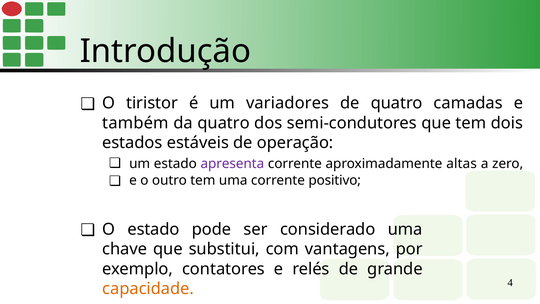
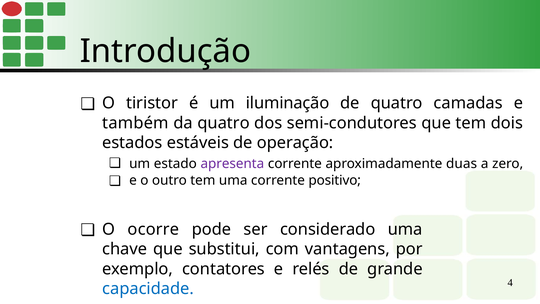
variadores: variadores -> iluminação
altas: altas -> duas
O estado: estado -> ocorre
capacidade colour: orange -> blue
